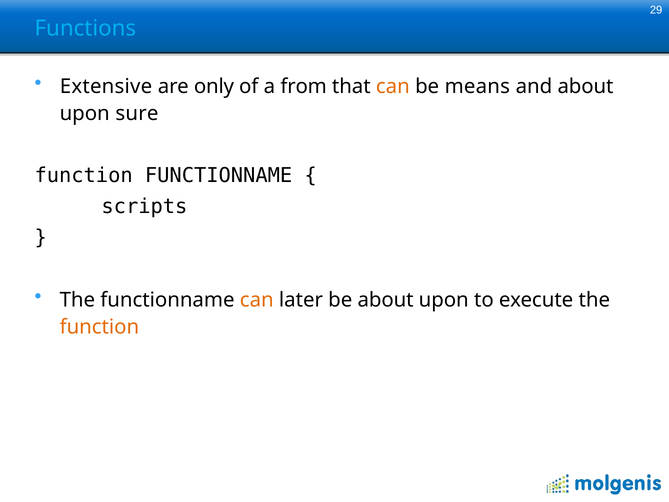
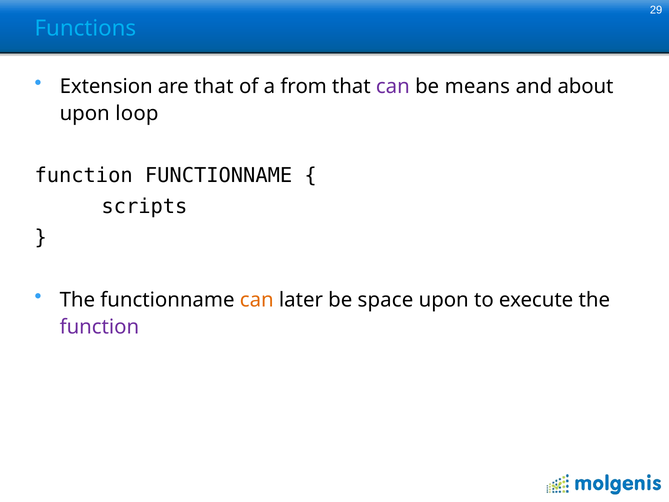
Extensive: Extensive -> Extension
are only: only -> that
can at (393, 86) colour: orange -> purple
sure: sure -> loop
be about: about -> space
function at (99, 327) colour: orange -> purple
